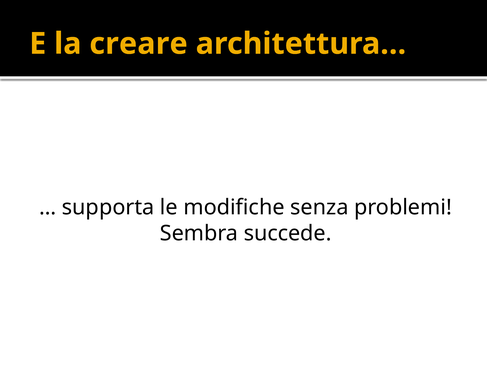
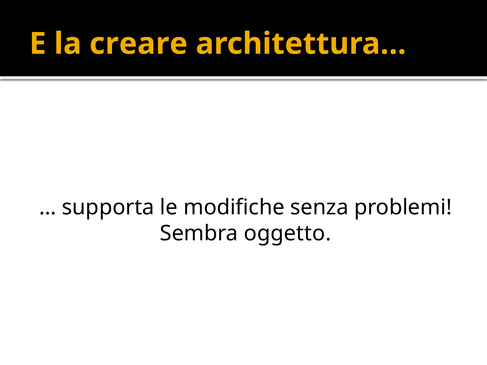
succede: succede -> oggetto
